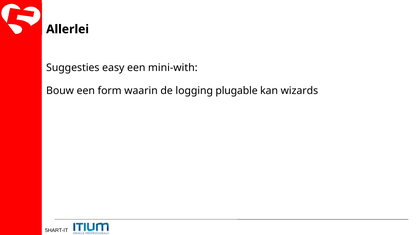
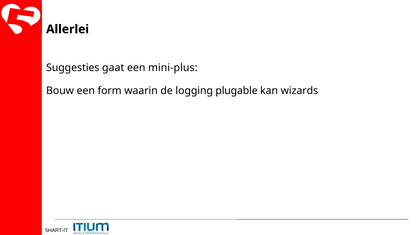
easy: easy -> gaat
mini-with: mini-with -> mini-plus
